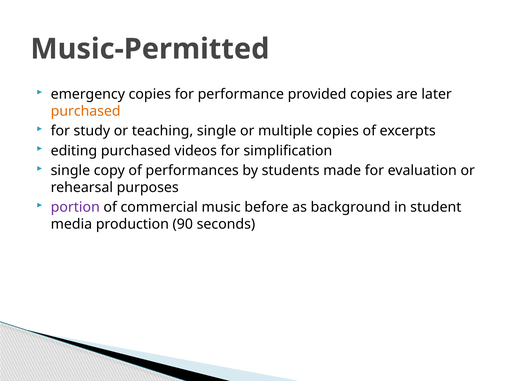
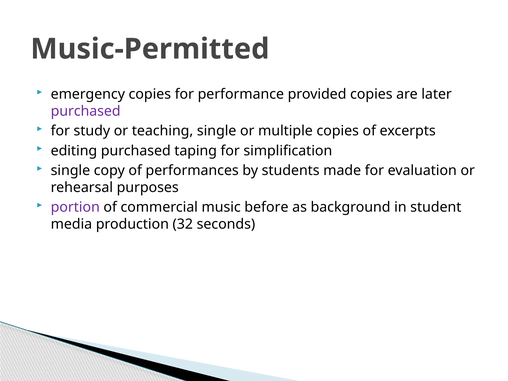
purchased at (86, 111) colour: orange -> purple
videos: videos -> taping
90: 90 -> 32
